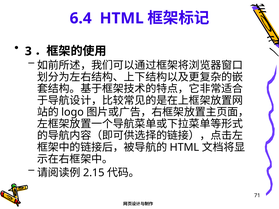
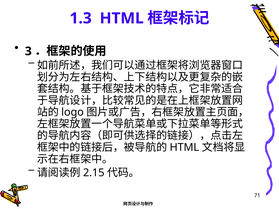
6.4: 6.4 -> 1.3
